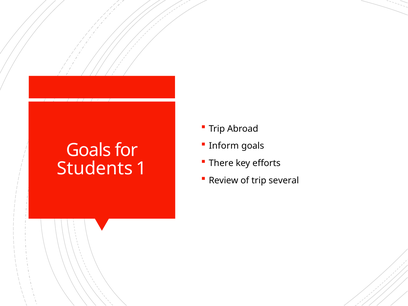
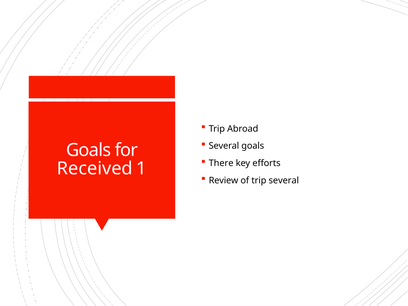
Inform at (224, 146): Inform -> Several
Students: Students -> Received
